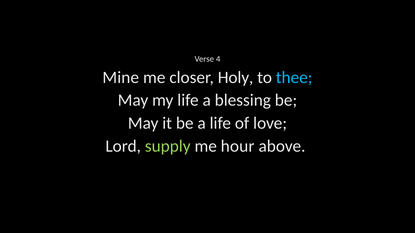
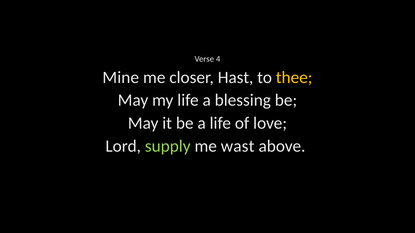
Holy: Holy -> Hast
thee colour: light blue -> yellow
hour: hour -> wast
